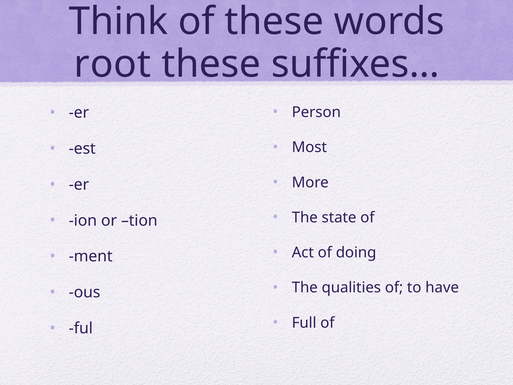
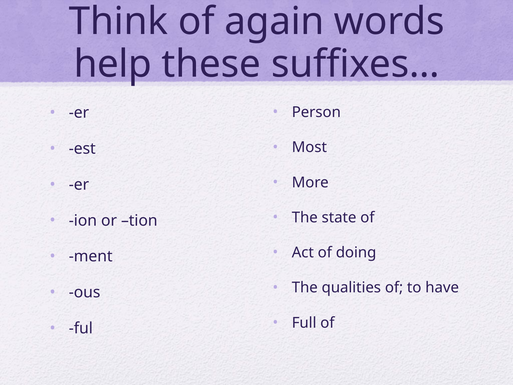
of these: these -> again
root: root -> help
